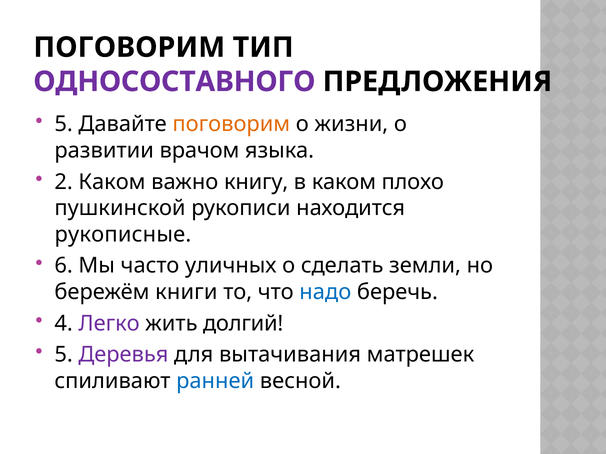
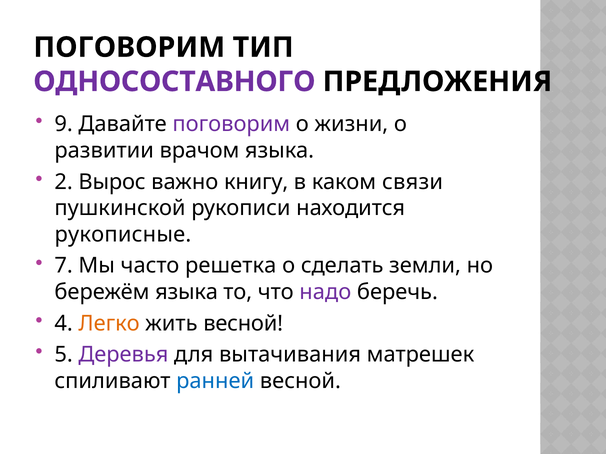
5 at (64, 124): 5 -> 9
поговорим at (231, 124) colour: orange -> purple
2 Каком: Каком -> Вырос
плохо: плохо -> связи
6: 6 -> 7
уличных: уличных -> решетка
бережём книги: книги -> языка
надо colour: blue -> purple
Легко colour: purple -> orange
жить долгий: долгий -> весной
